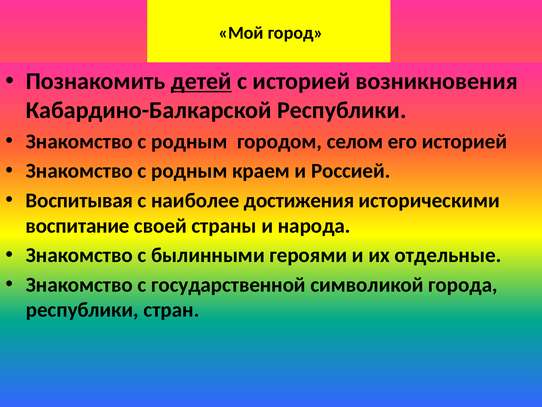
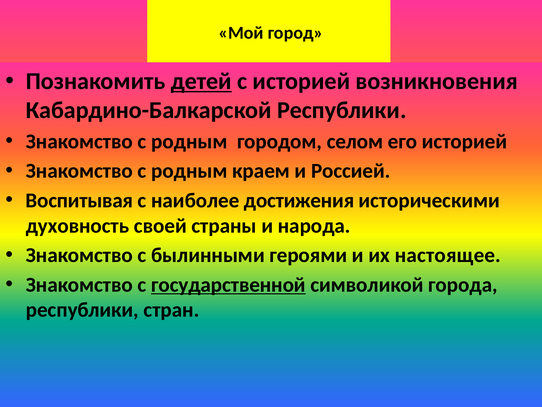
воспитание: воспитание -> духовность
отдельные: отдельные -> настоящее
государственной underline: none -> present
